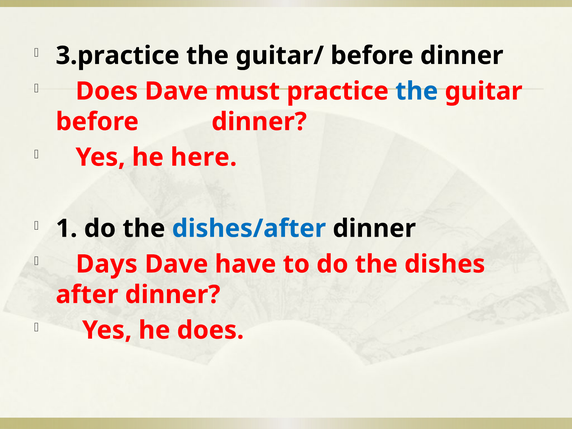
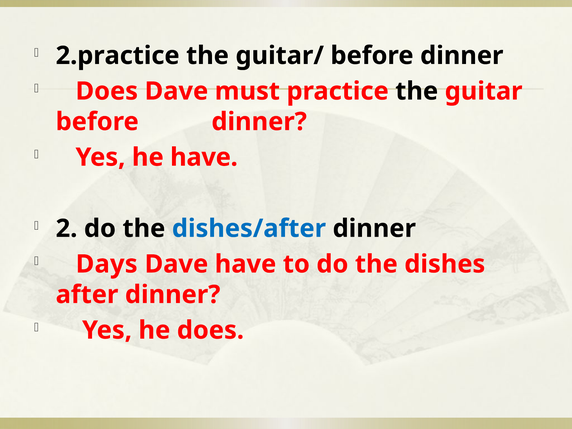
3.practice: 3.practice -> 2.practice
the at (417, 91) colour: blue -> black
he here: here -> have
1: 1 -> 2
